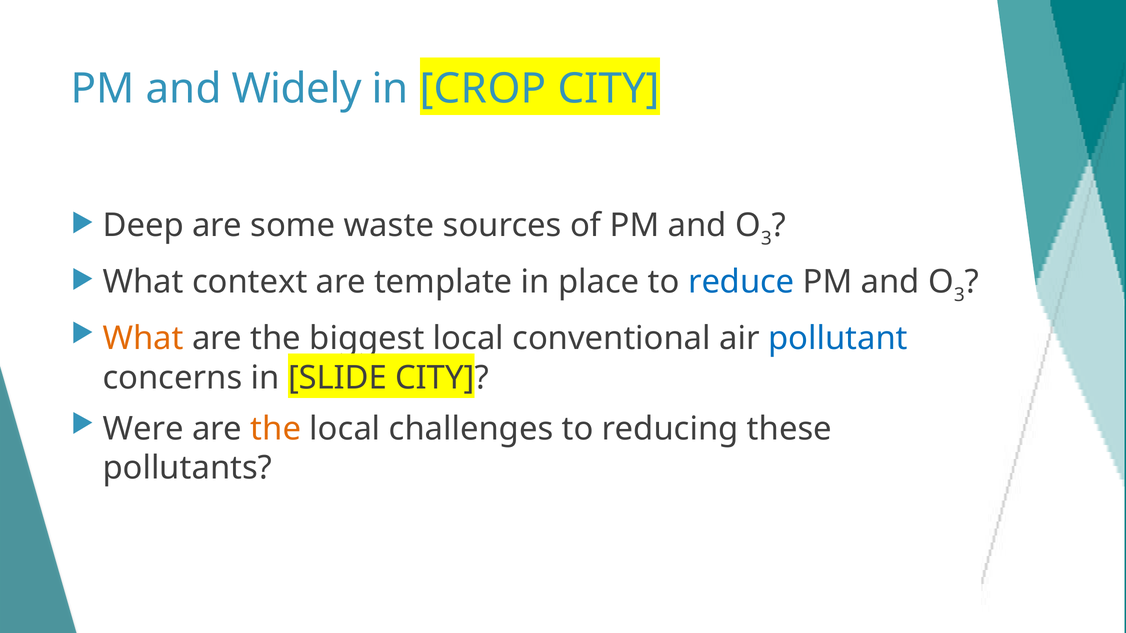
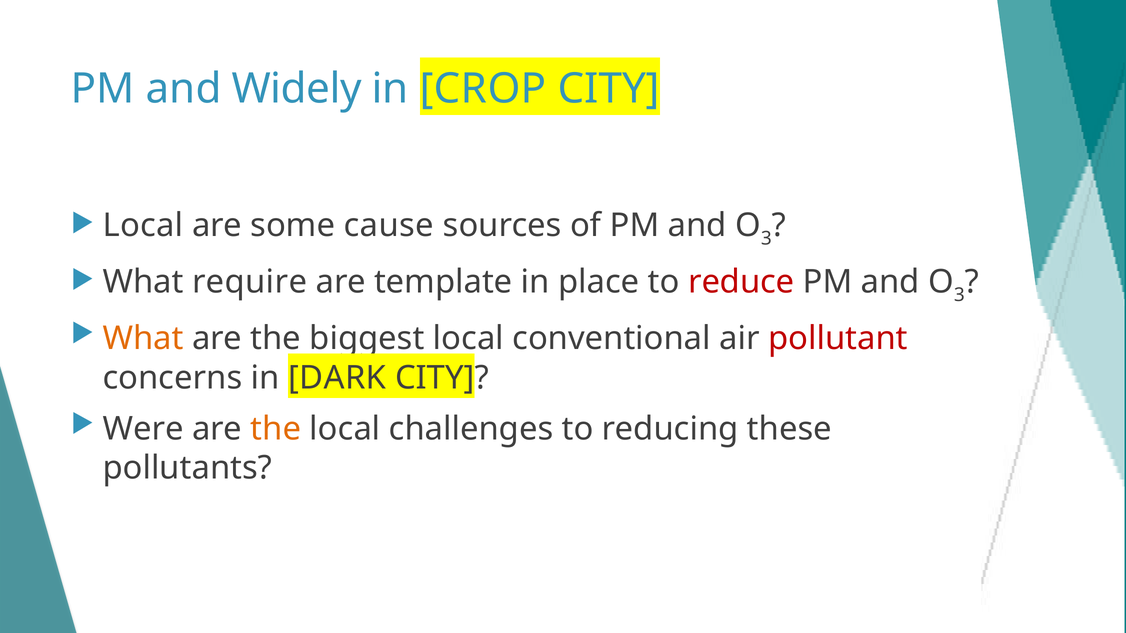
Deep at (143, 226): Deep -> Local
waste: waste -> cause
context: context -> require
reduce colour: blue -> red
pollutant colour: blue -> red
SLIDE: SLIDE -> DARK
